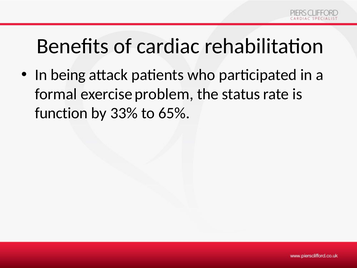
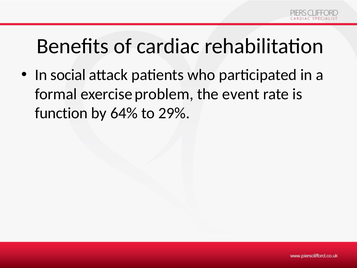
being: being -> social
status: status -> event
33%: 33% -> 64%
65%: 65% -> 29%
